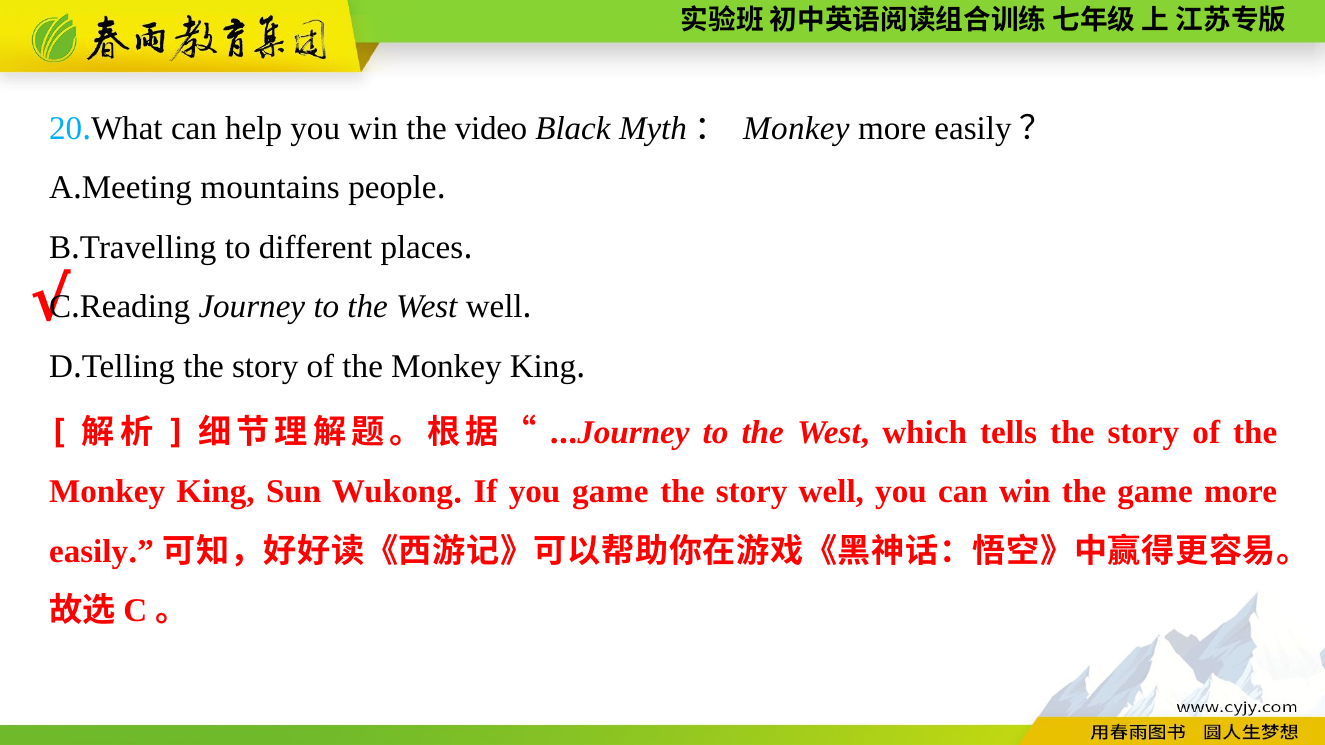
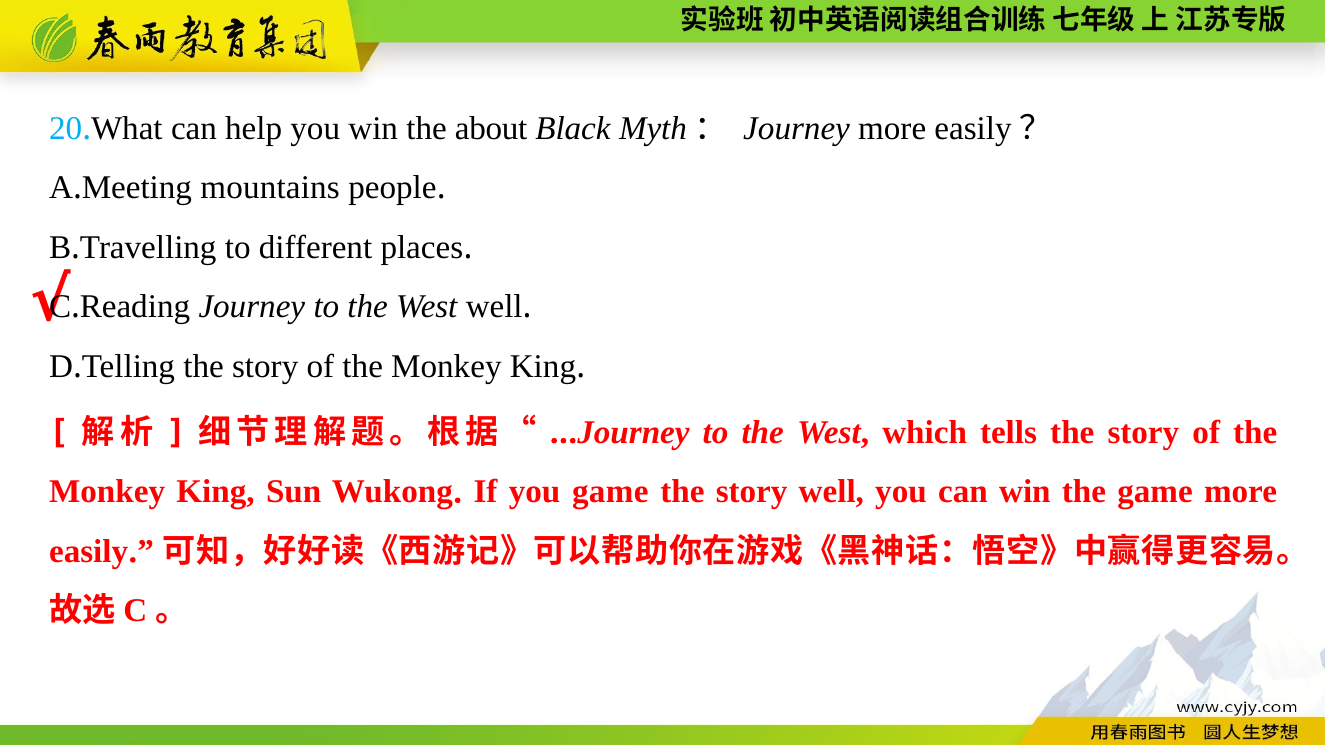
video: video -> about
Myth： Monkey: Monkey -> Journey
